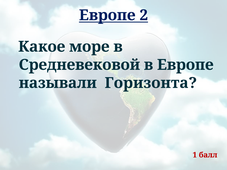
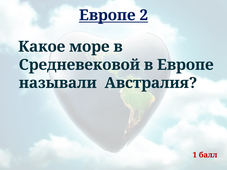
Горизонта: Горизонта -> Австралия
